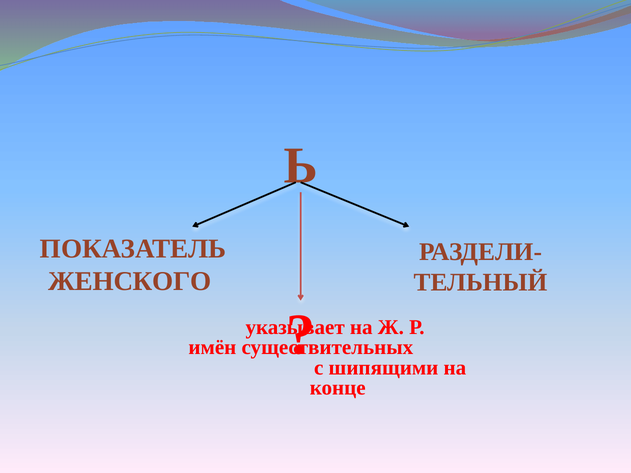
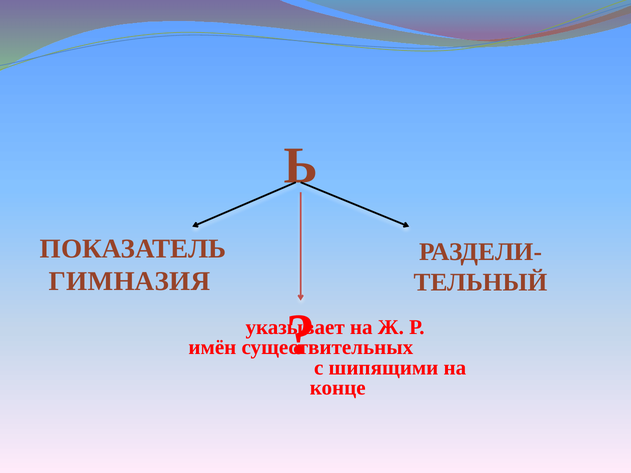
ЖЕНСКОГО: ЖЕНСКОГО -> ГИМНАЗИЯ
